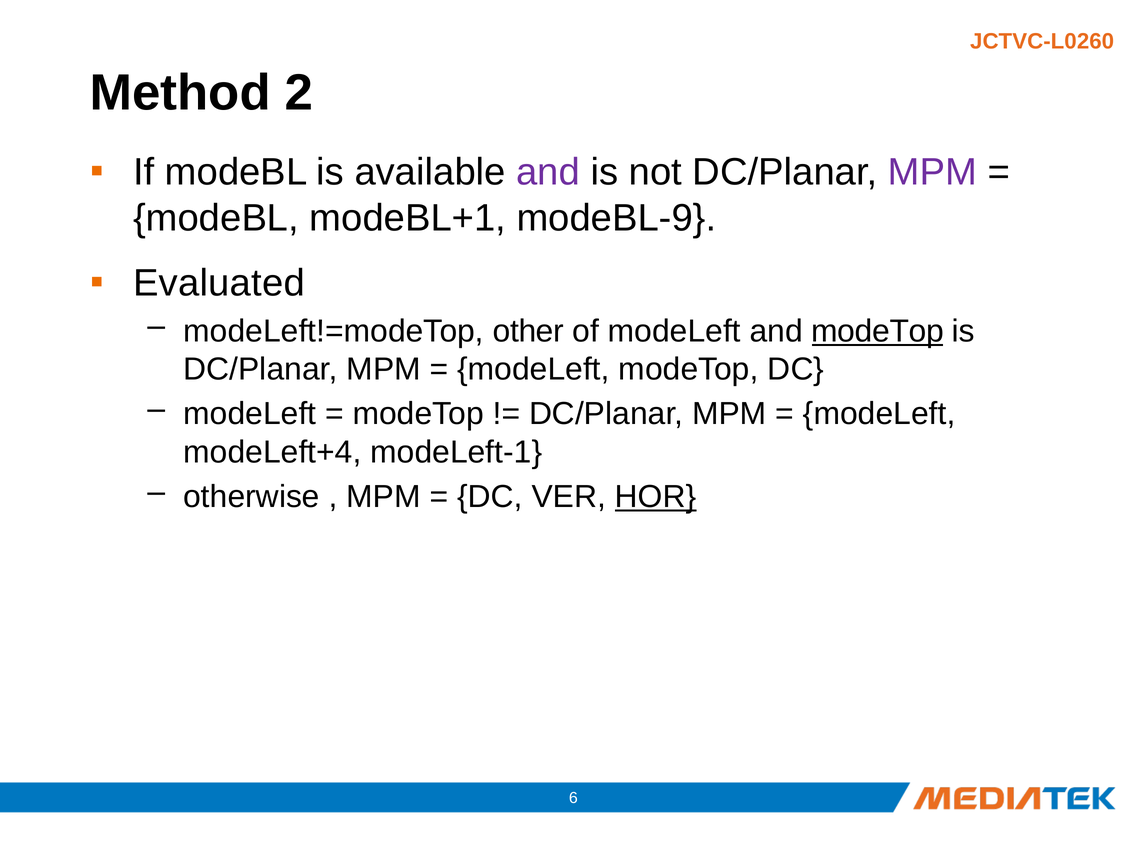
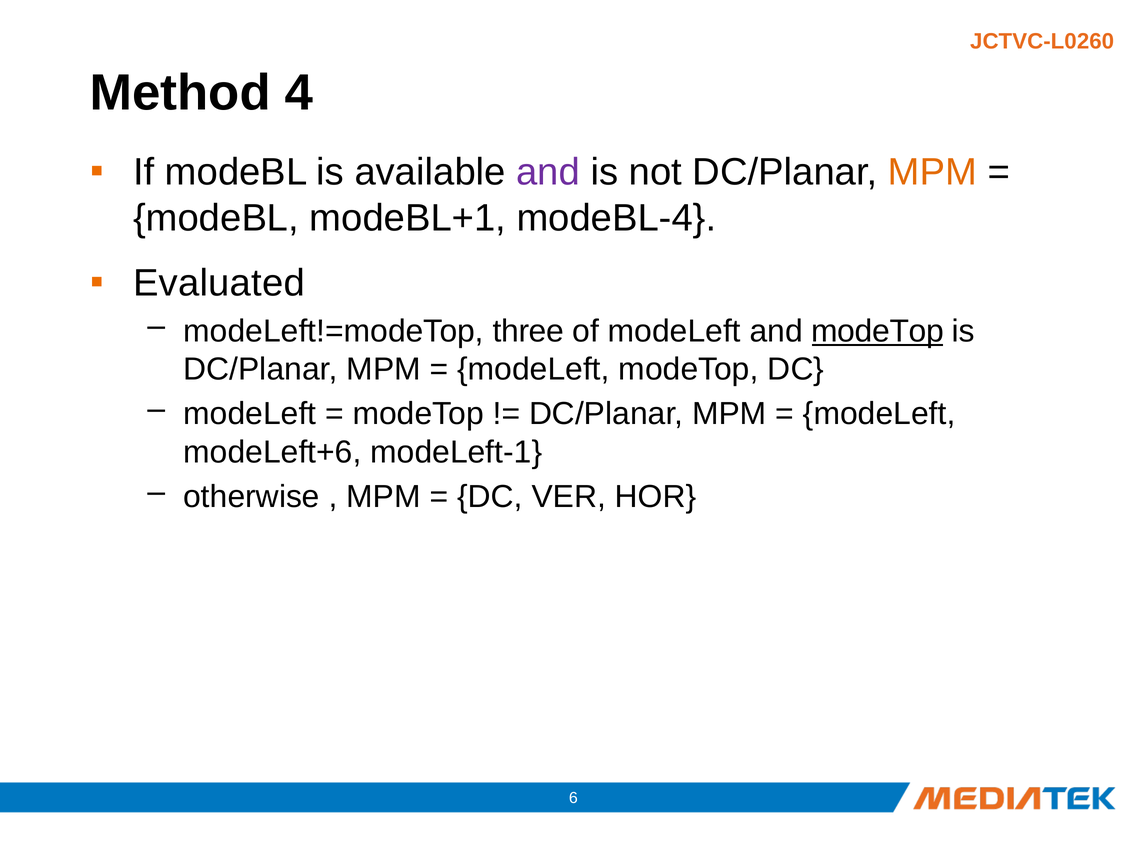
2: 2 -> 4
MPM at (933, 172) colour: purple -> orange
modeBL-9: modeBL-9 -> modeBL-4
other: other -> three
modeLeft+4: modeLeft+4 -> modeLeft+6
HOR underline: present -> none
